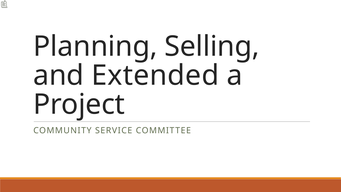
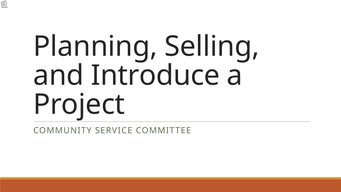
Extended: Extended -> Introduce
